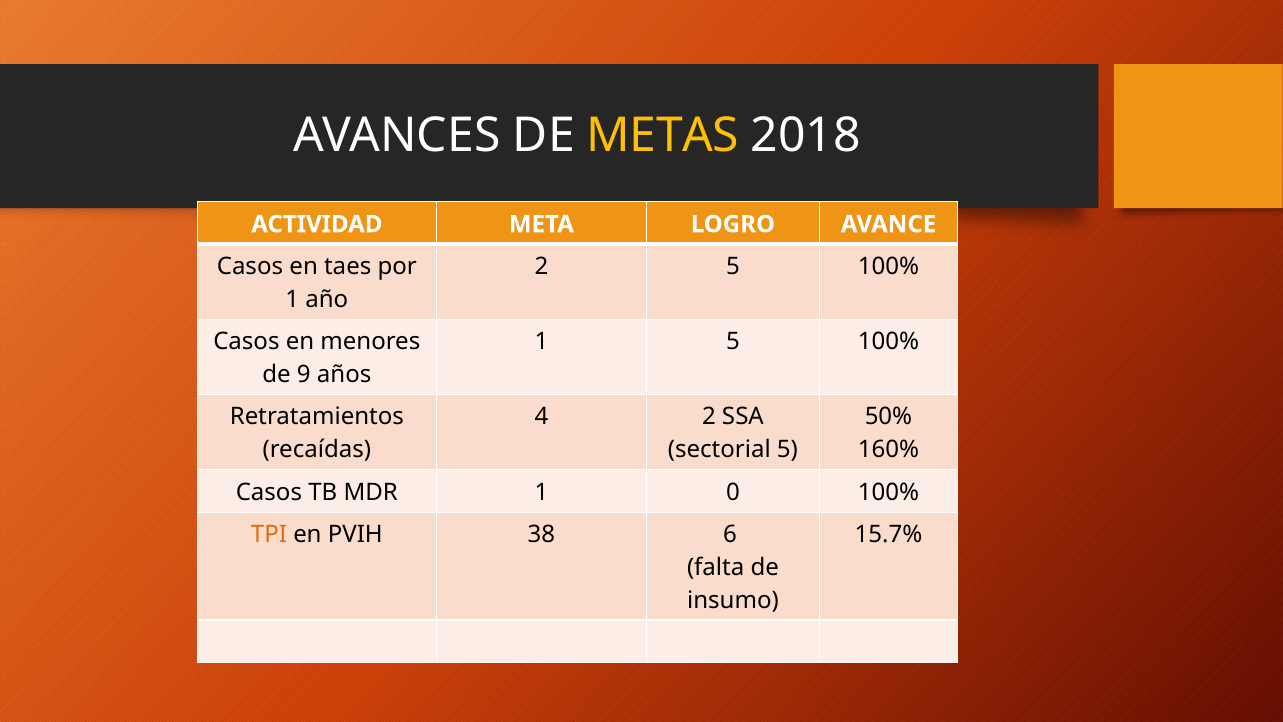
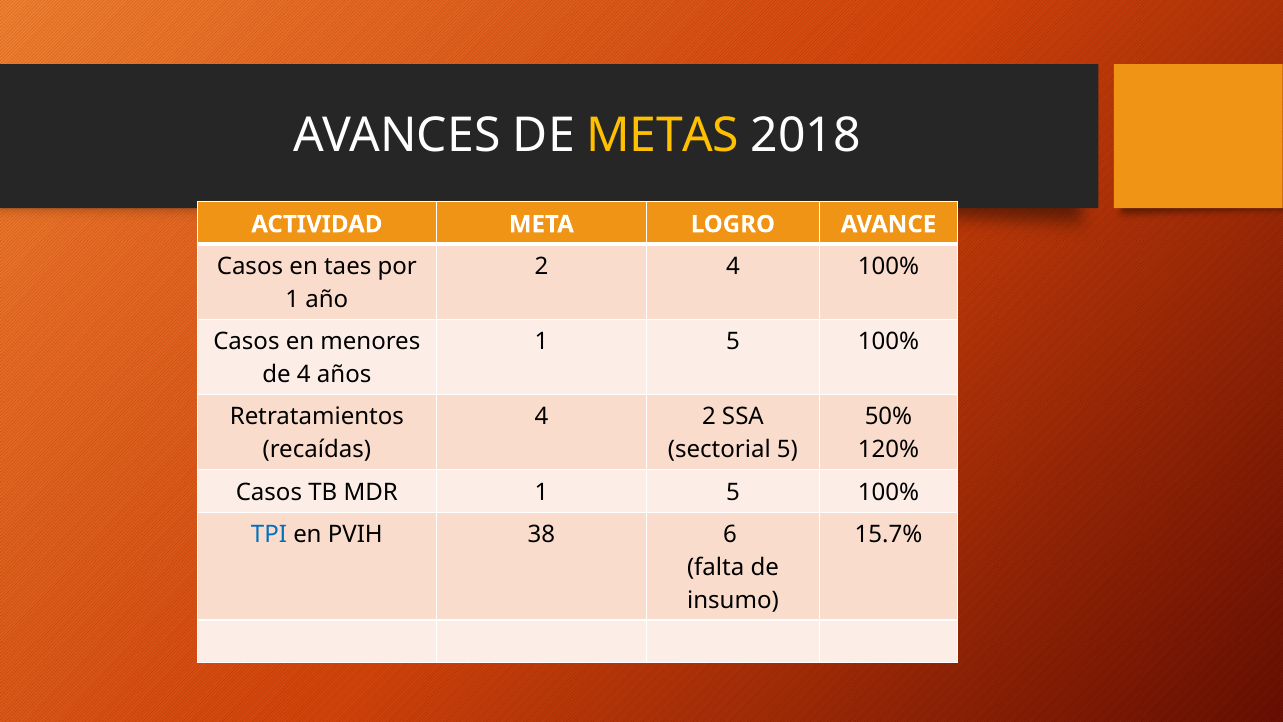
2 5: 5 -> 4
de 9: 9 -> 4
160%: 160% -> 120%
MDR 1 0: 0 -> 5
TPI colour: orange -> blue
